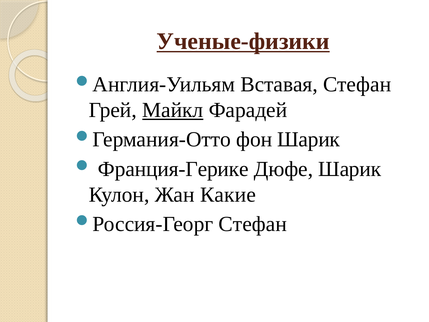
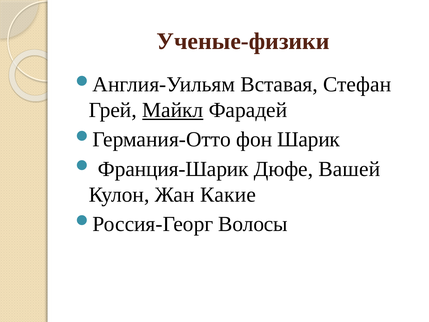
Ученые-физики underline: present -> none
Франция-Герике: Франция-Герике -> Франция-Шарик
Дюфе Шарик: Шарик -> Вашей
Стефан at (253, 224): Стефан -> Волосы
